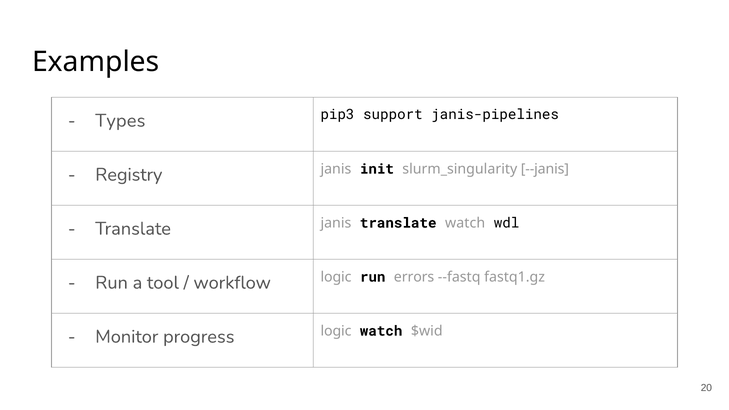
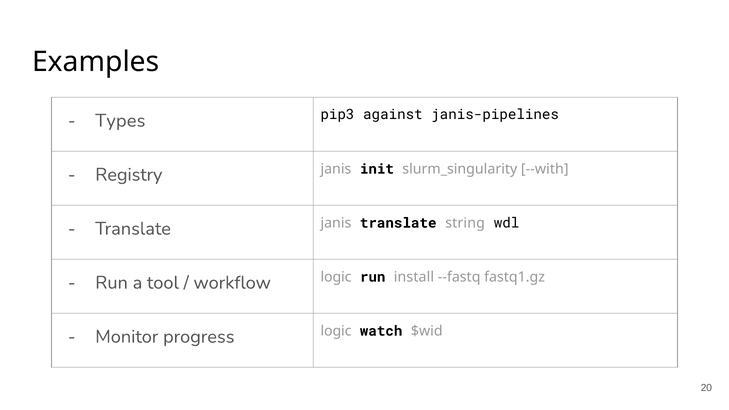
support: support -> against
--janis: --janis -> --with
translate watch: watch -> string
errors: errors -> install
